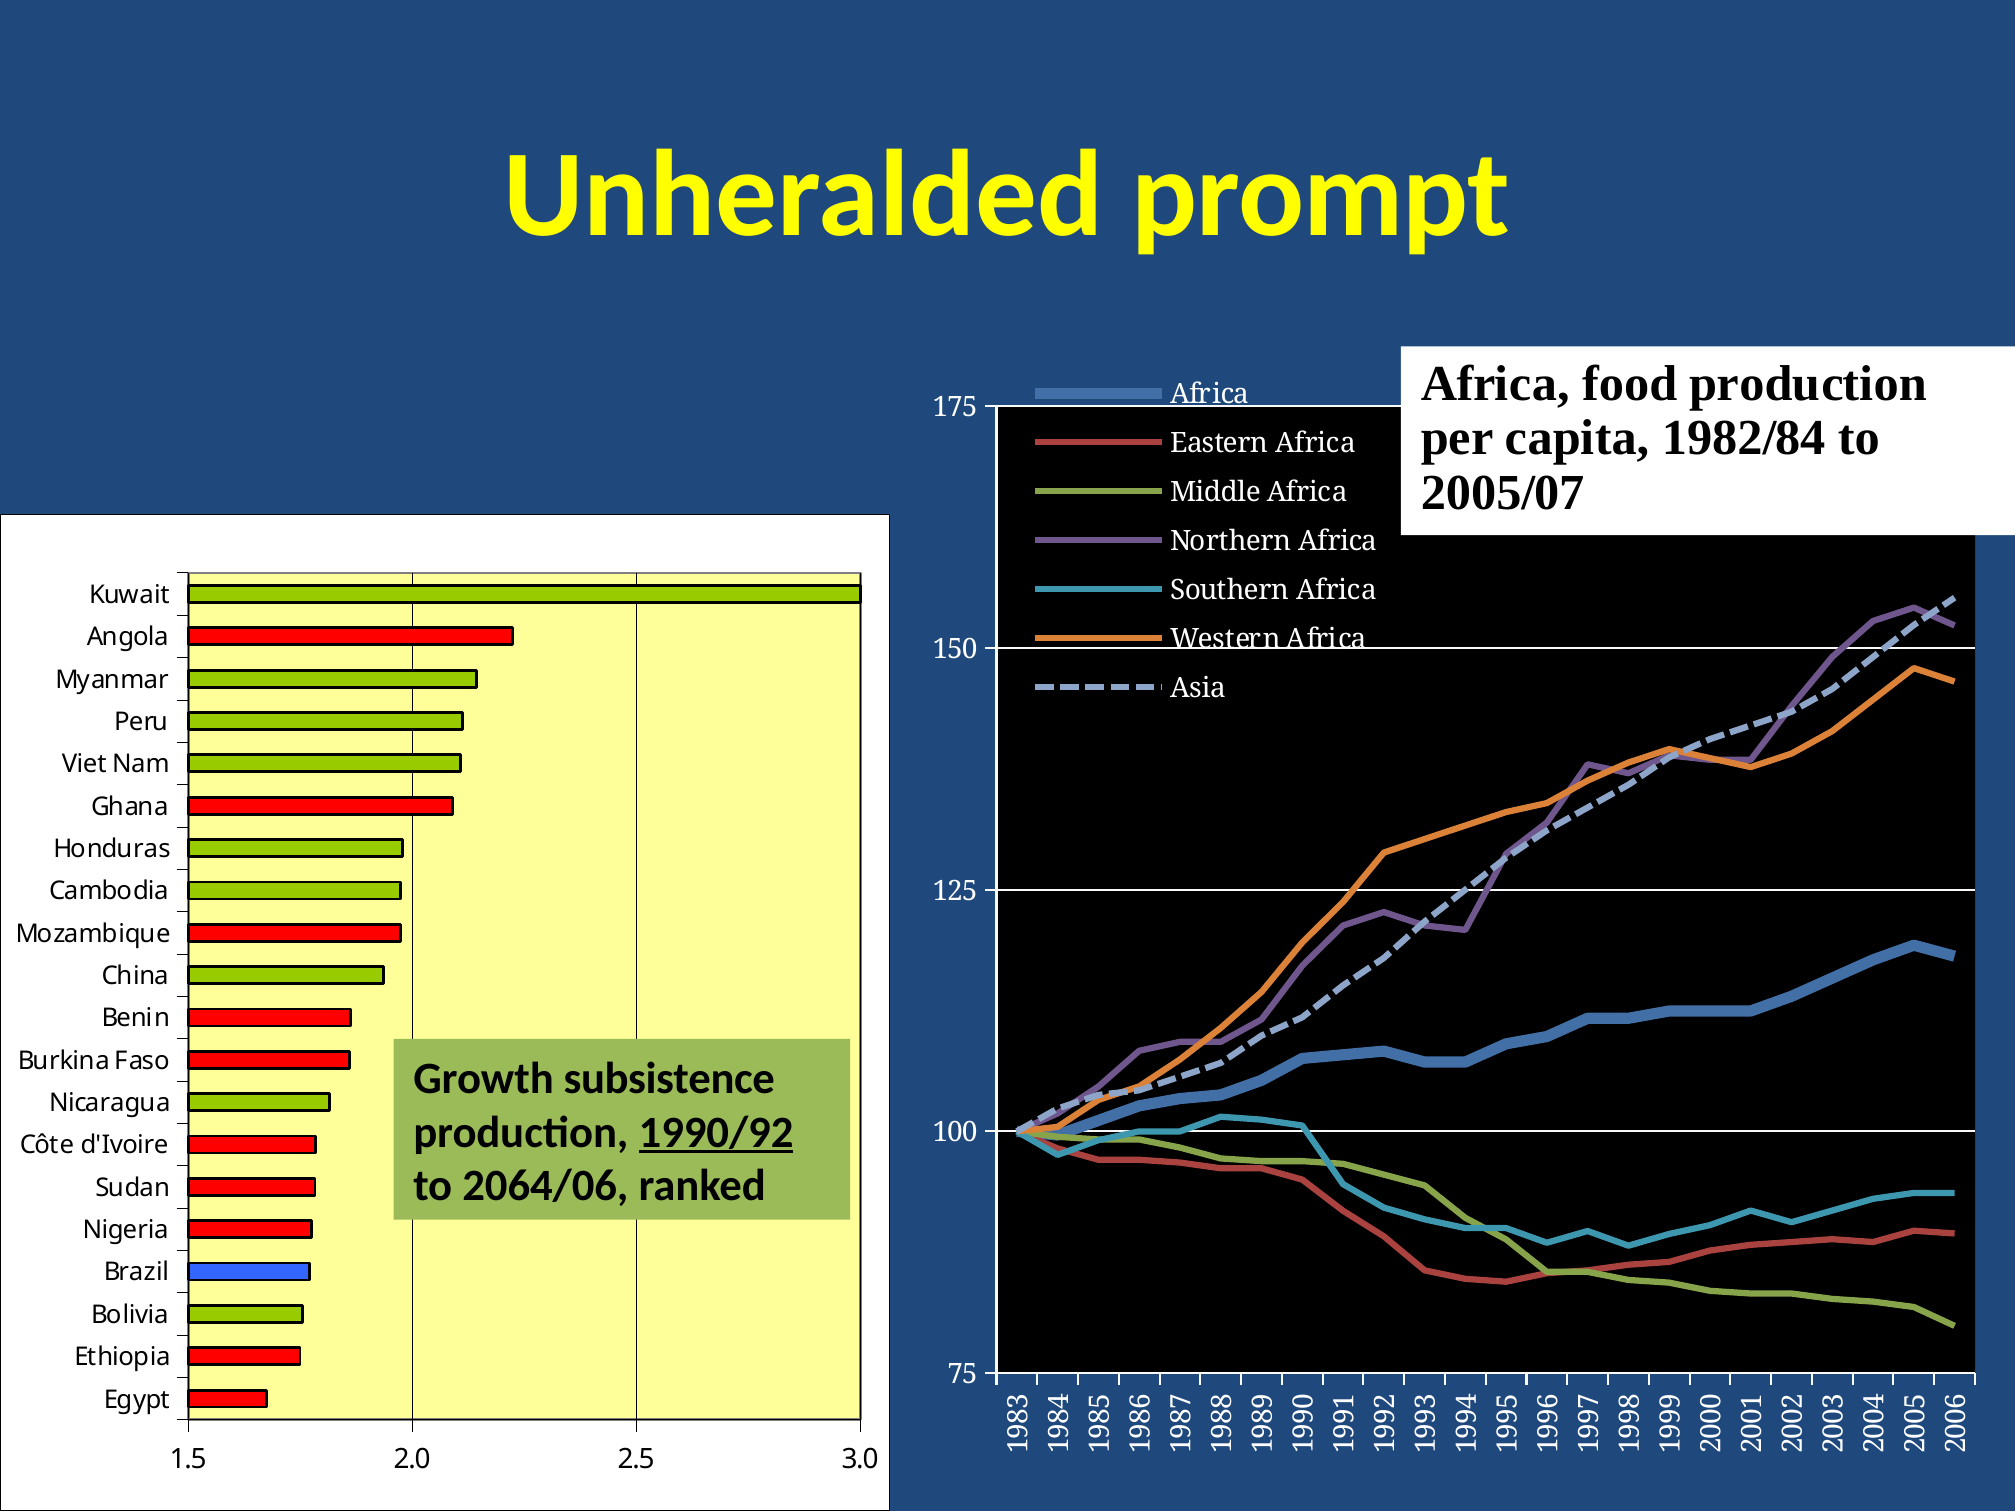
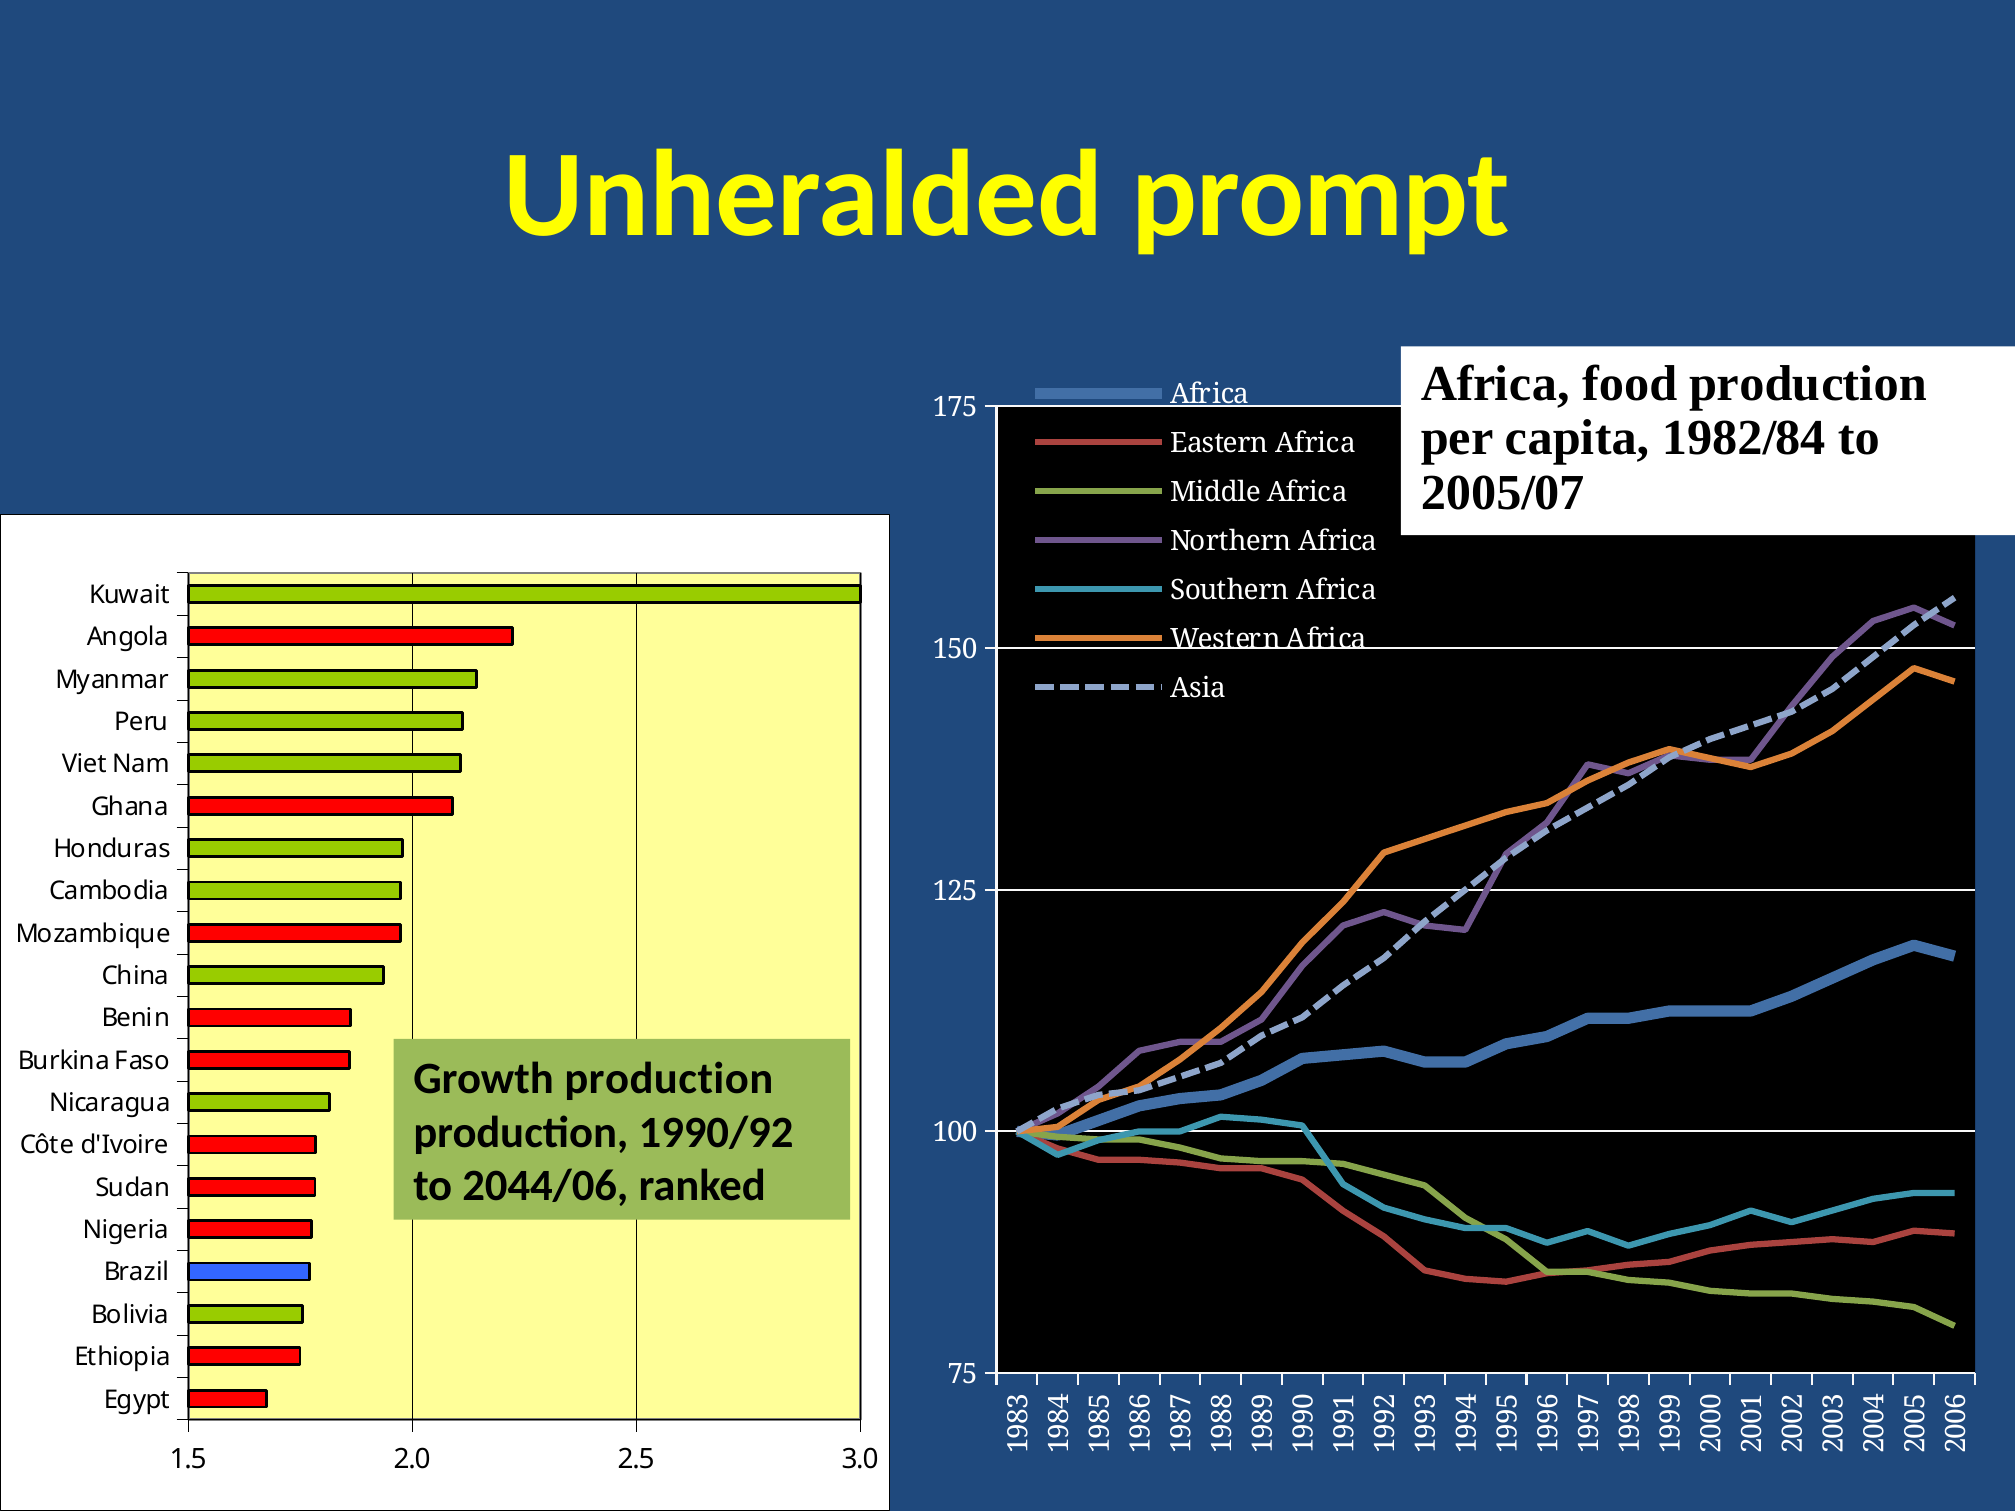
Growth subsistence: subsistence -> production
1990/92 underline: present -> none
2064/06: 2064/06 -> 2044/06
